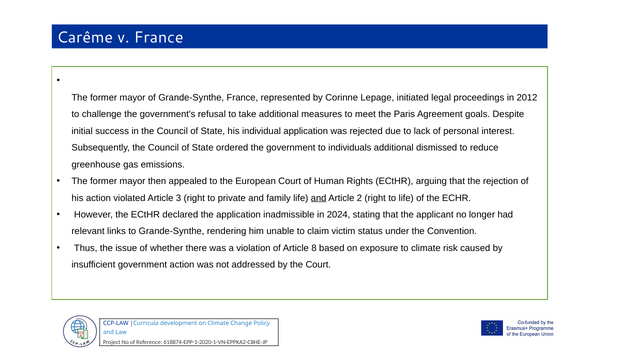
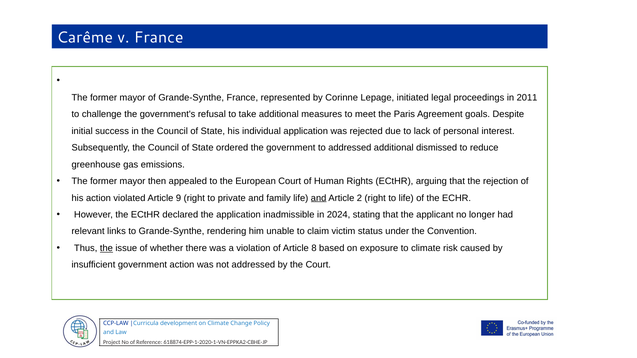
2012: 2012 -> 2011
to individuals: individuals -> addressed
3: 3 -> 9
the at (106, 248) underline: none -> present
